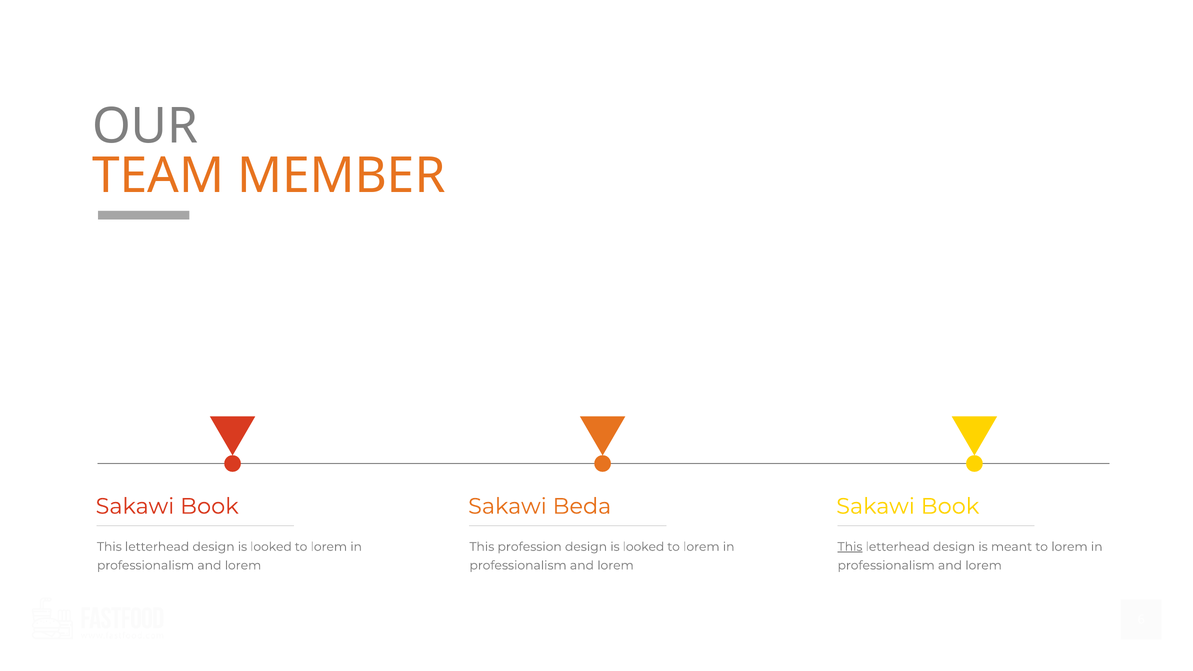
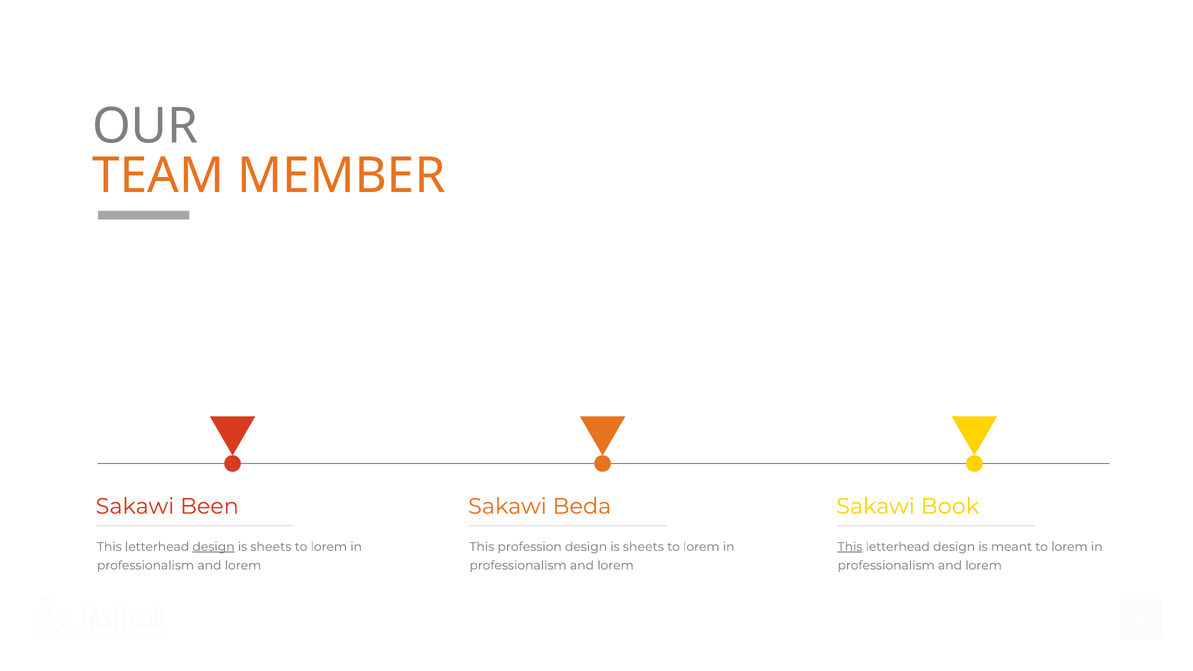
Book at (209, 506): Book -> Been
design at (214, 547) underline: none -> present
looked at (271, 547): looked -> sheets
looked at (643, 547): looked -> sheets
